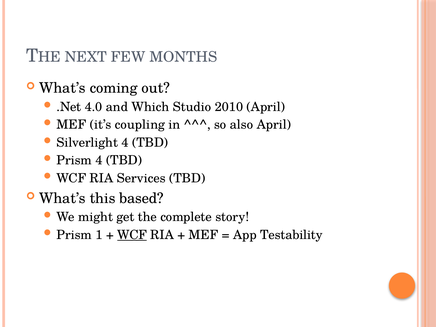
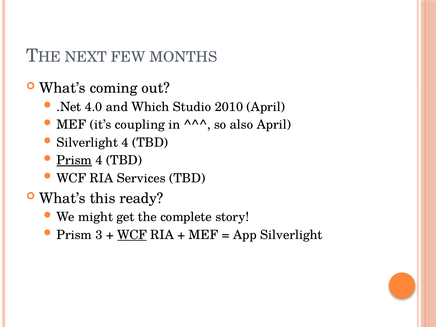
Prism at (74, 160) underline: none -> present
based: based -> ready
1: 1 -> 3
App Testability: Testability -> Silverlight
